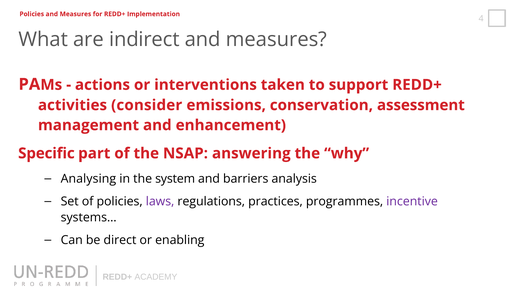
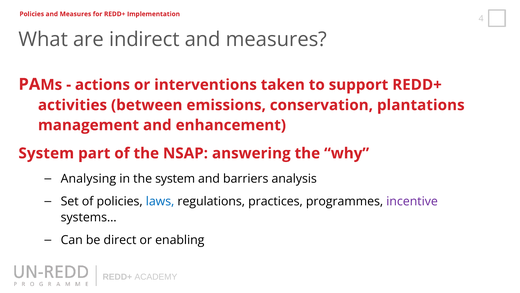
consider: consider -> between
assessment: assessment -> plantations
Specific at (46, 153): Specific -> System
laws colour: purple -> blue
